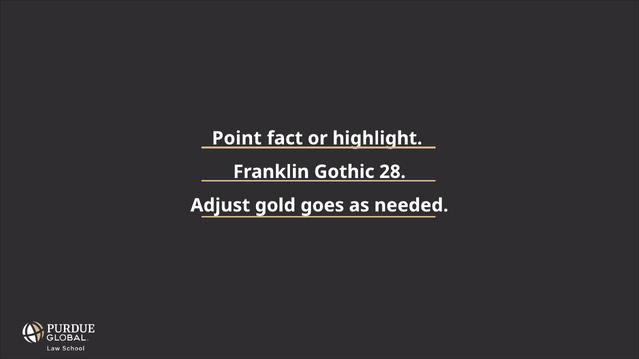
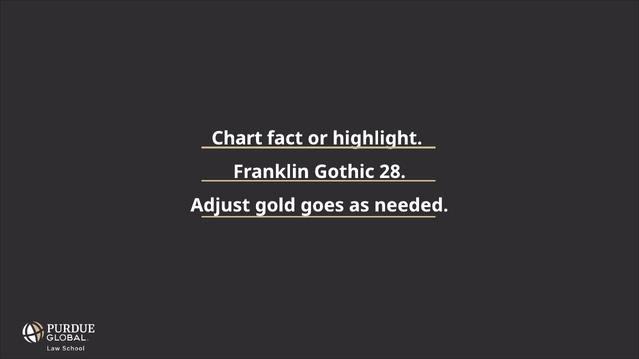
Point: Point -> Chart
